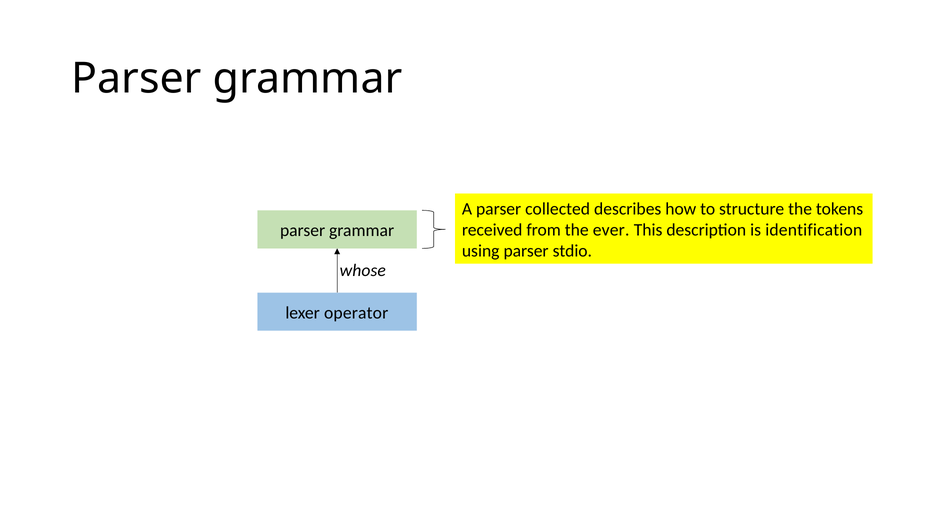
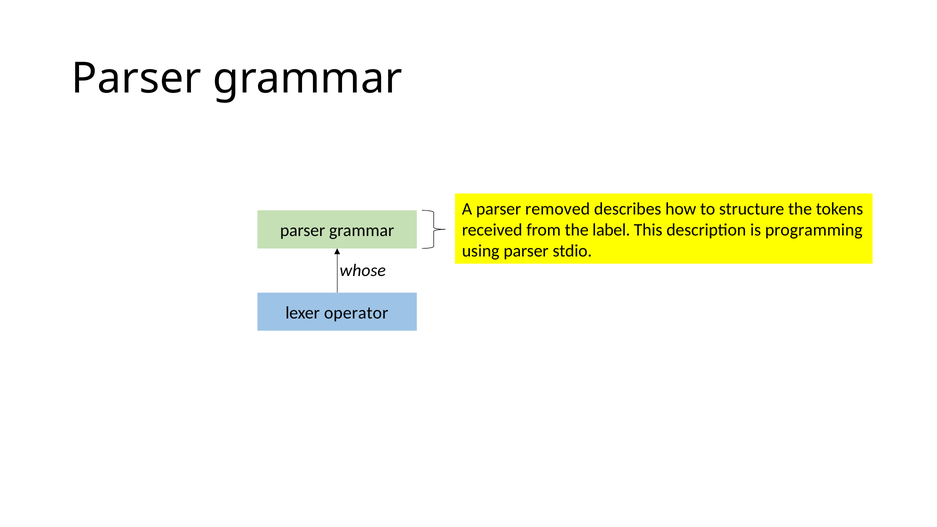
collected: collected -> removed
ever: ever -> label
identification: identification -> programming
